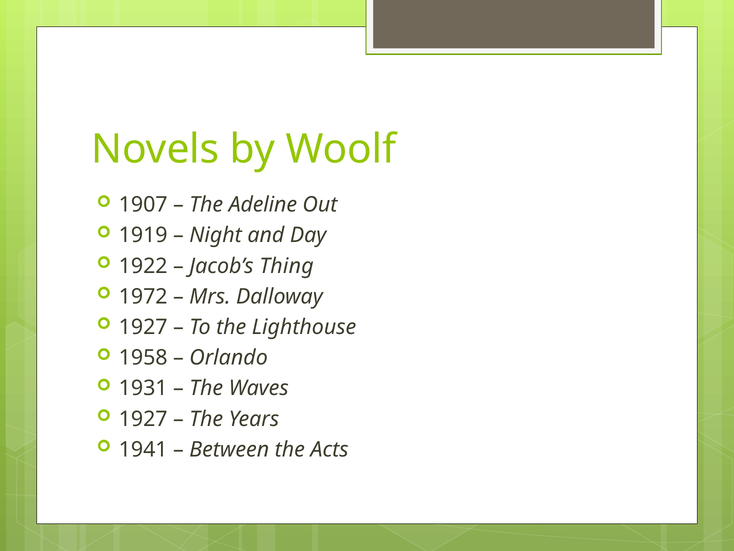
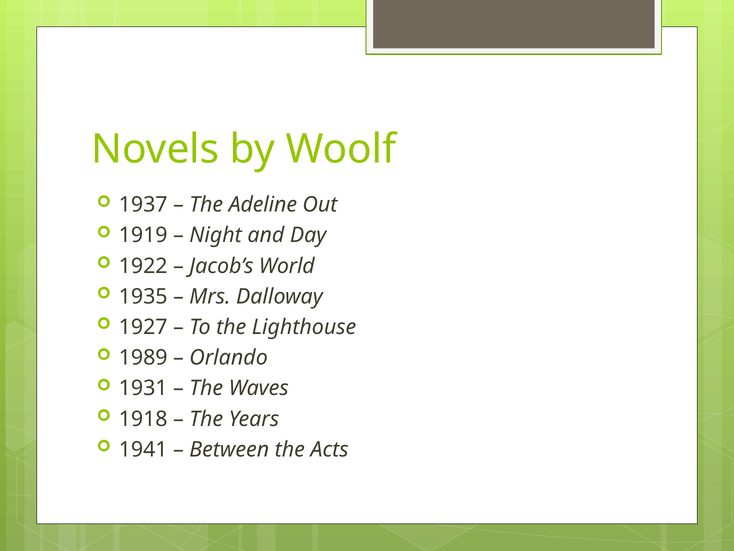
1907: 1907 -> 1937
Thing: Thing -> World
1972: 1972 -> 1935
1958: 1958 -> 1989
1927 at (143, 419): 1927 -> 1918
